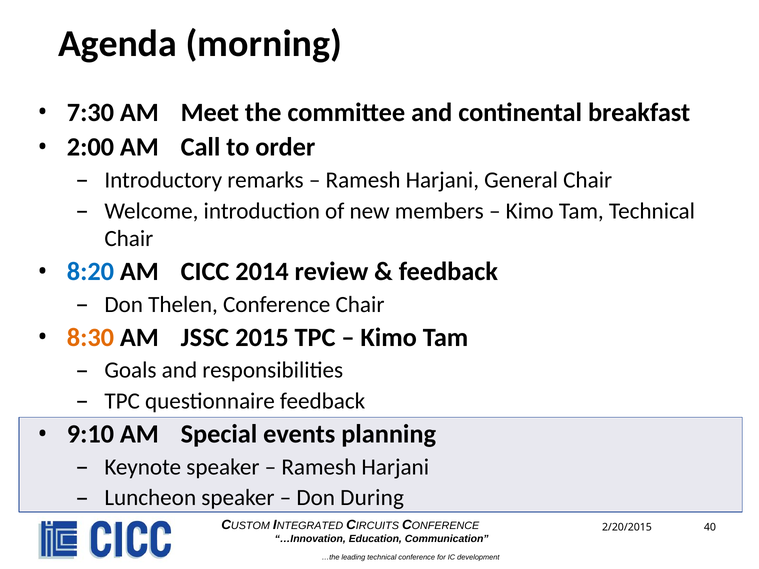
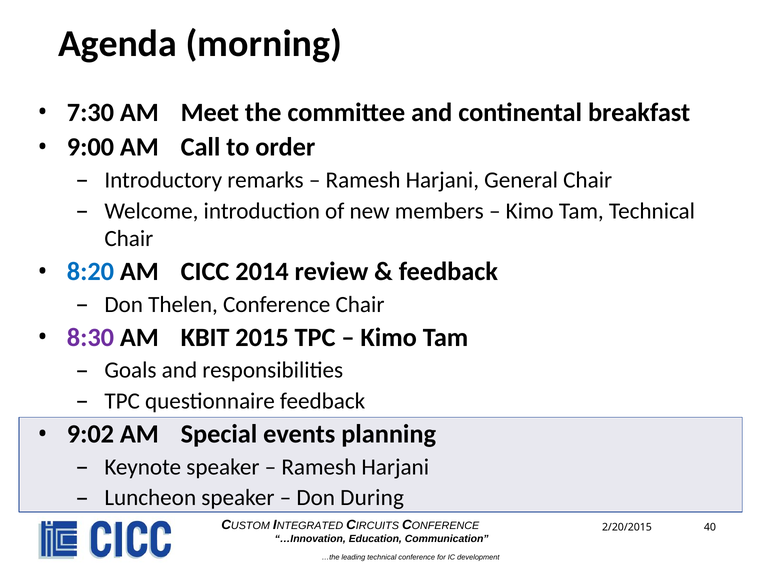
2:00: 2:00 -> 9:00
8:30 colour: orange -> purple
JSSC: JSSC -> KBIT
9:10: 9:10 -> 9:02
